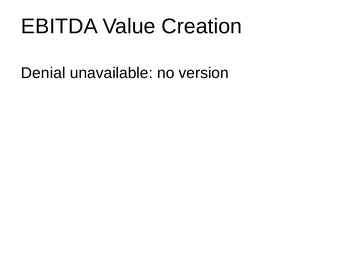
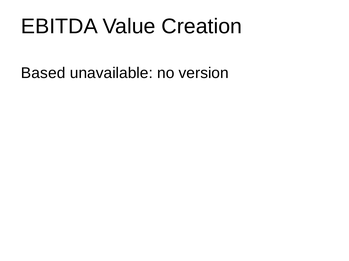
Denial: Denial -> Based
